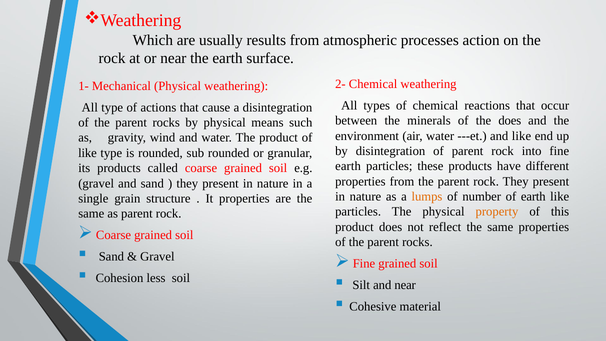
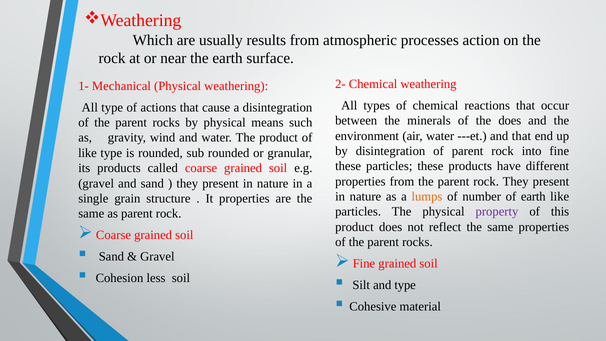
and like: like -> that
earth at (348, 166): earth -> these
property colour: orange -> purple
and near: near -> type
